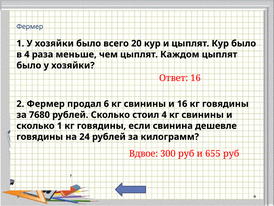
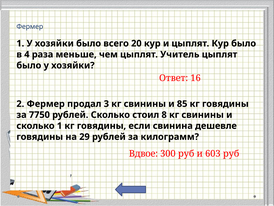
Каждом: Каждом -> Учитель
6: 6 -> 3
и 16: 16 -> 85
7680: 7680 -> 7750
стоил 4: 4 -> 8
24: 24 -> 29
655: 655 -> 603
